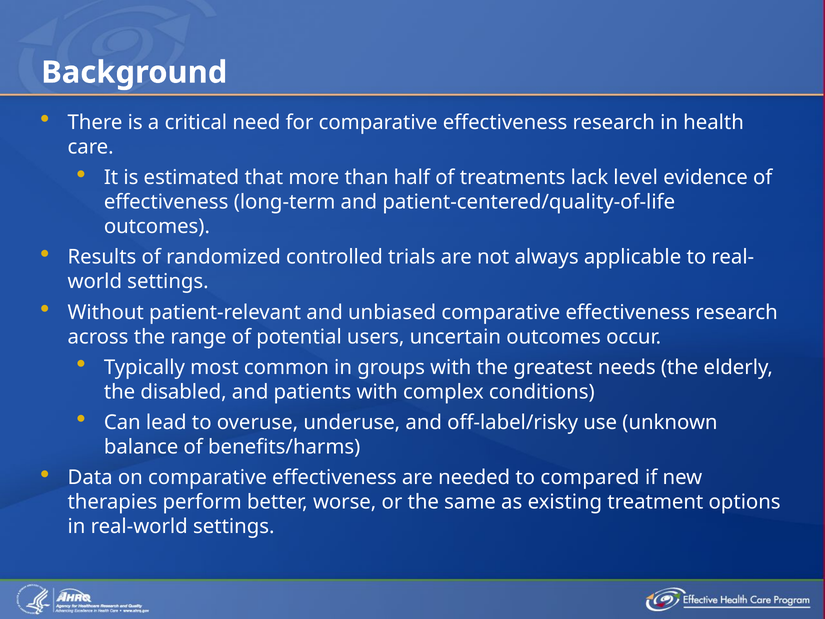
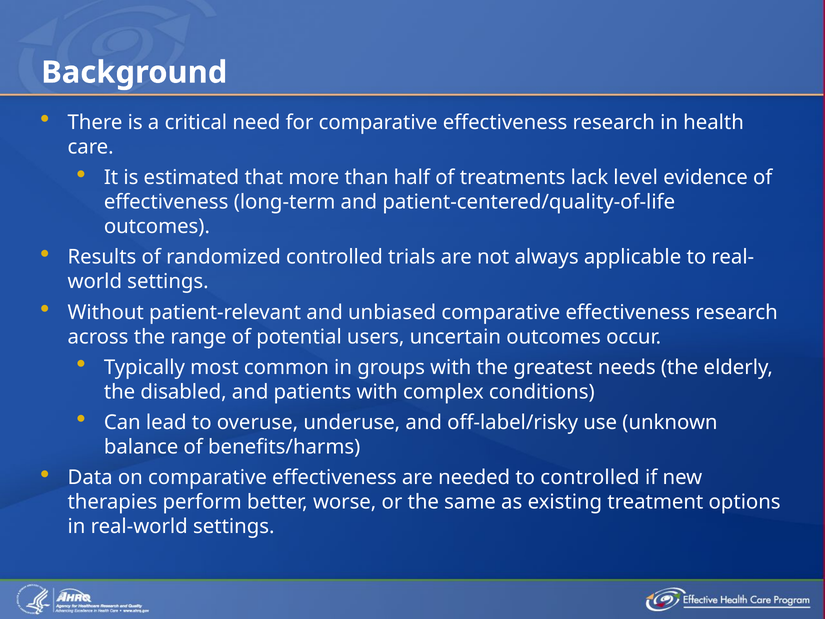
to compared: compared -> controlled
